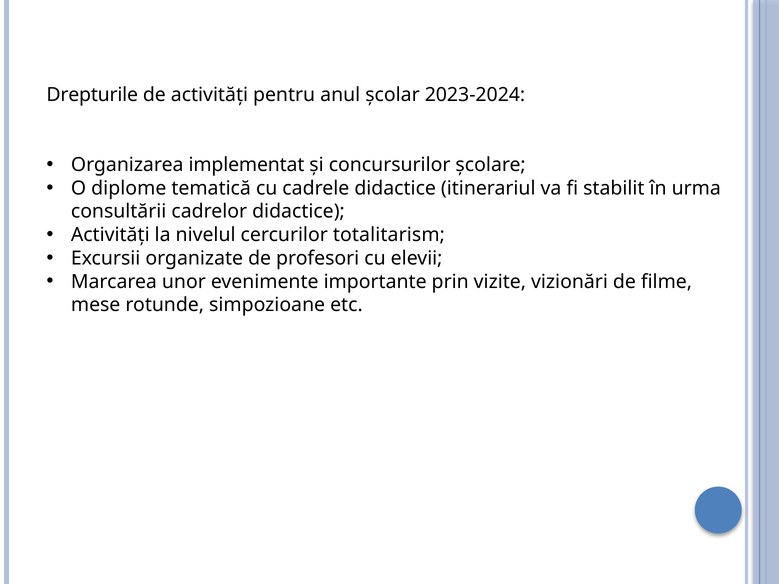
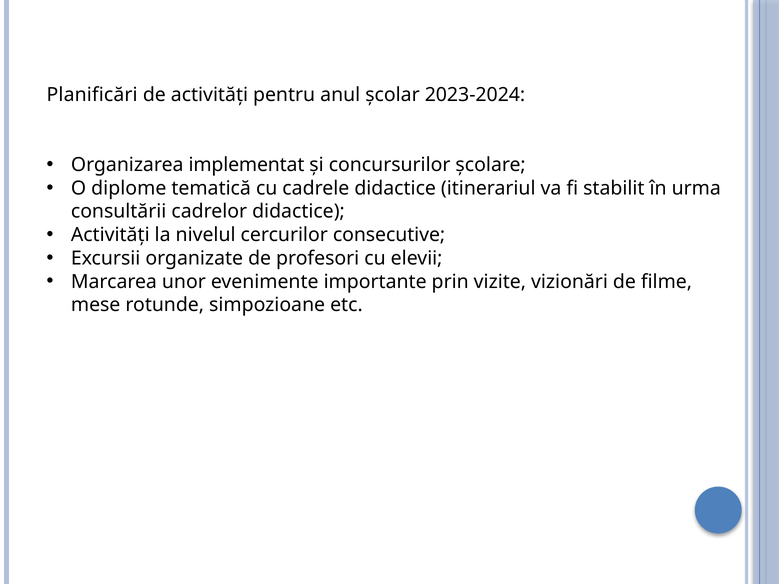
Drepturile: Drepturile -> Planificări
totalitarism: totalitarism -> consecutive
